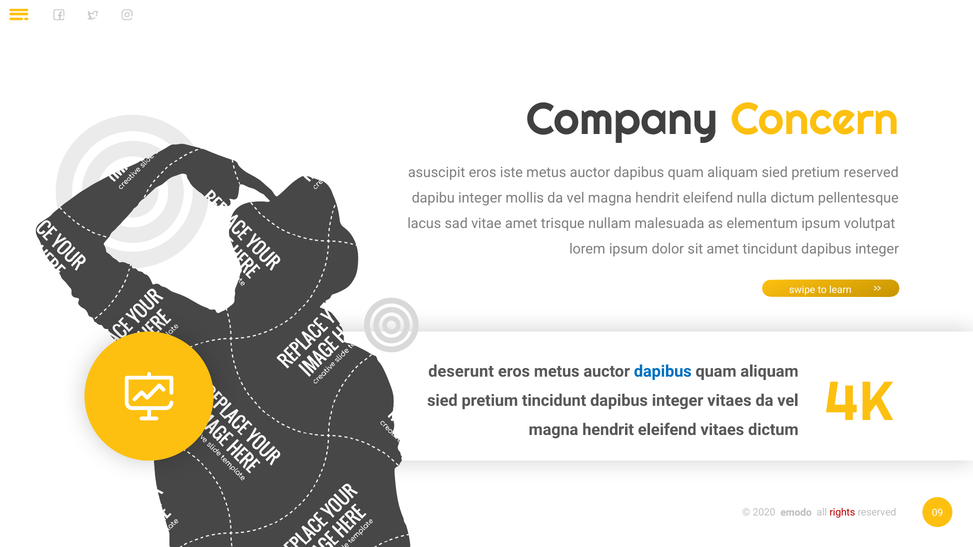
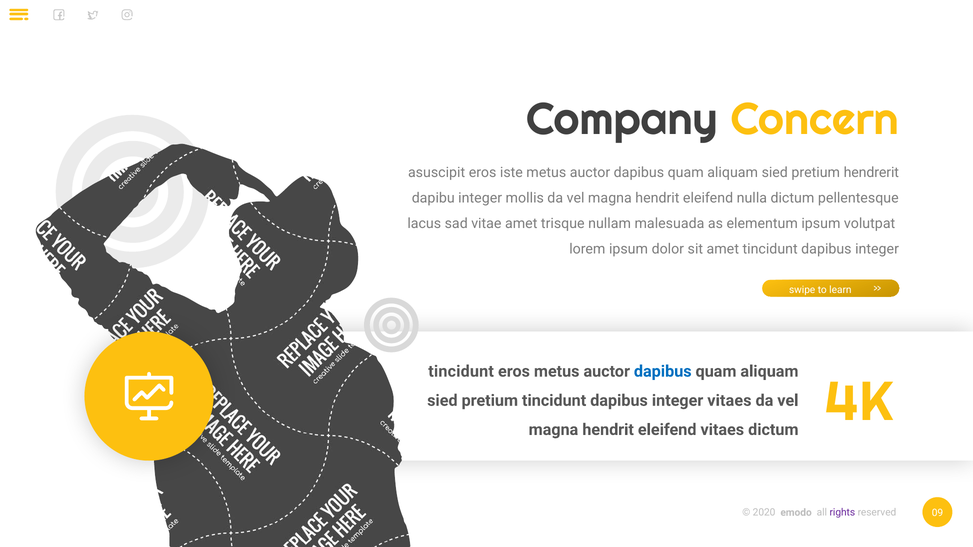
reserved at (871, 172): reserved -> hendrerit
deserunt at (461, 372): deserunt -> tincidunt
rights colour: red -> purple
